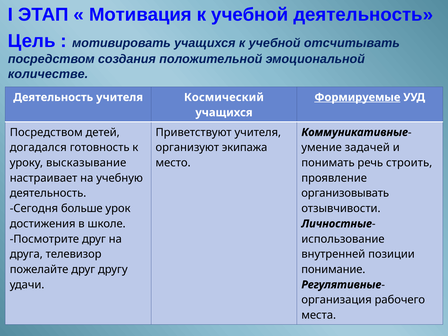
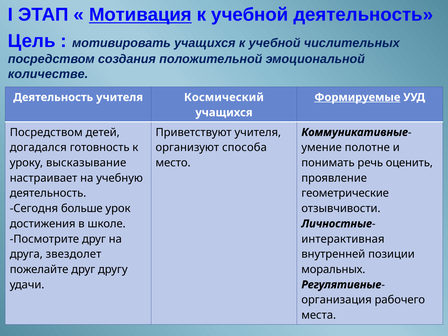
Мотивация underline: none -> present
отсчитывать: отсчитывать -> числительных
экипажа: экипажа -> способа
задачей: задачей -> полотне
строить: строить -> оценить
организовывать: организовывать -> геометрические
использование: использование -> интерактивная
телевизор: телевизор -> звездолет
понимание: понимание -> моральных
